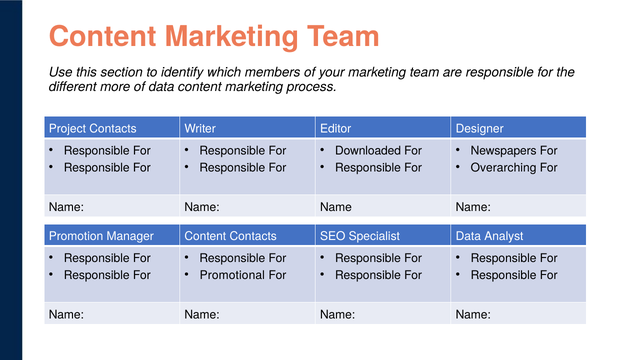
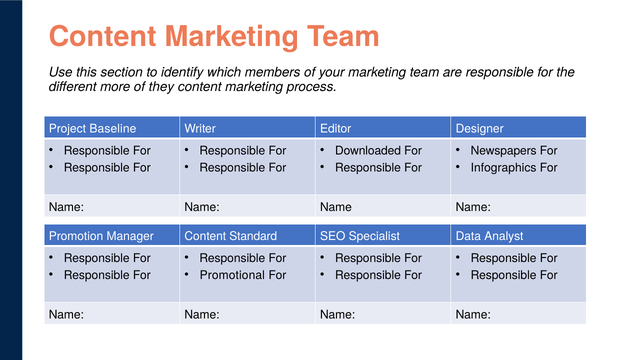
of data: data -> they
Project Contacts: Contacts -> Baseline
Overarching: Overarching -> Infographics
Content Contacts: Contacts -> Standard
